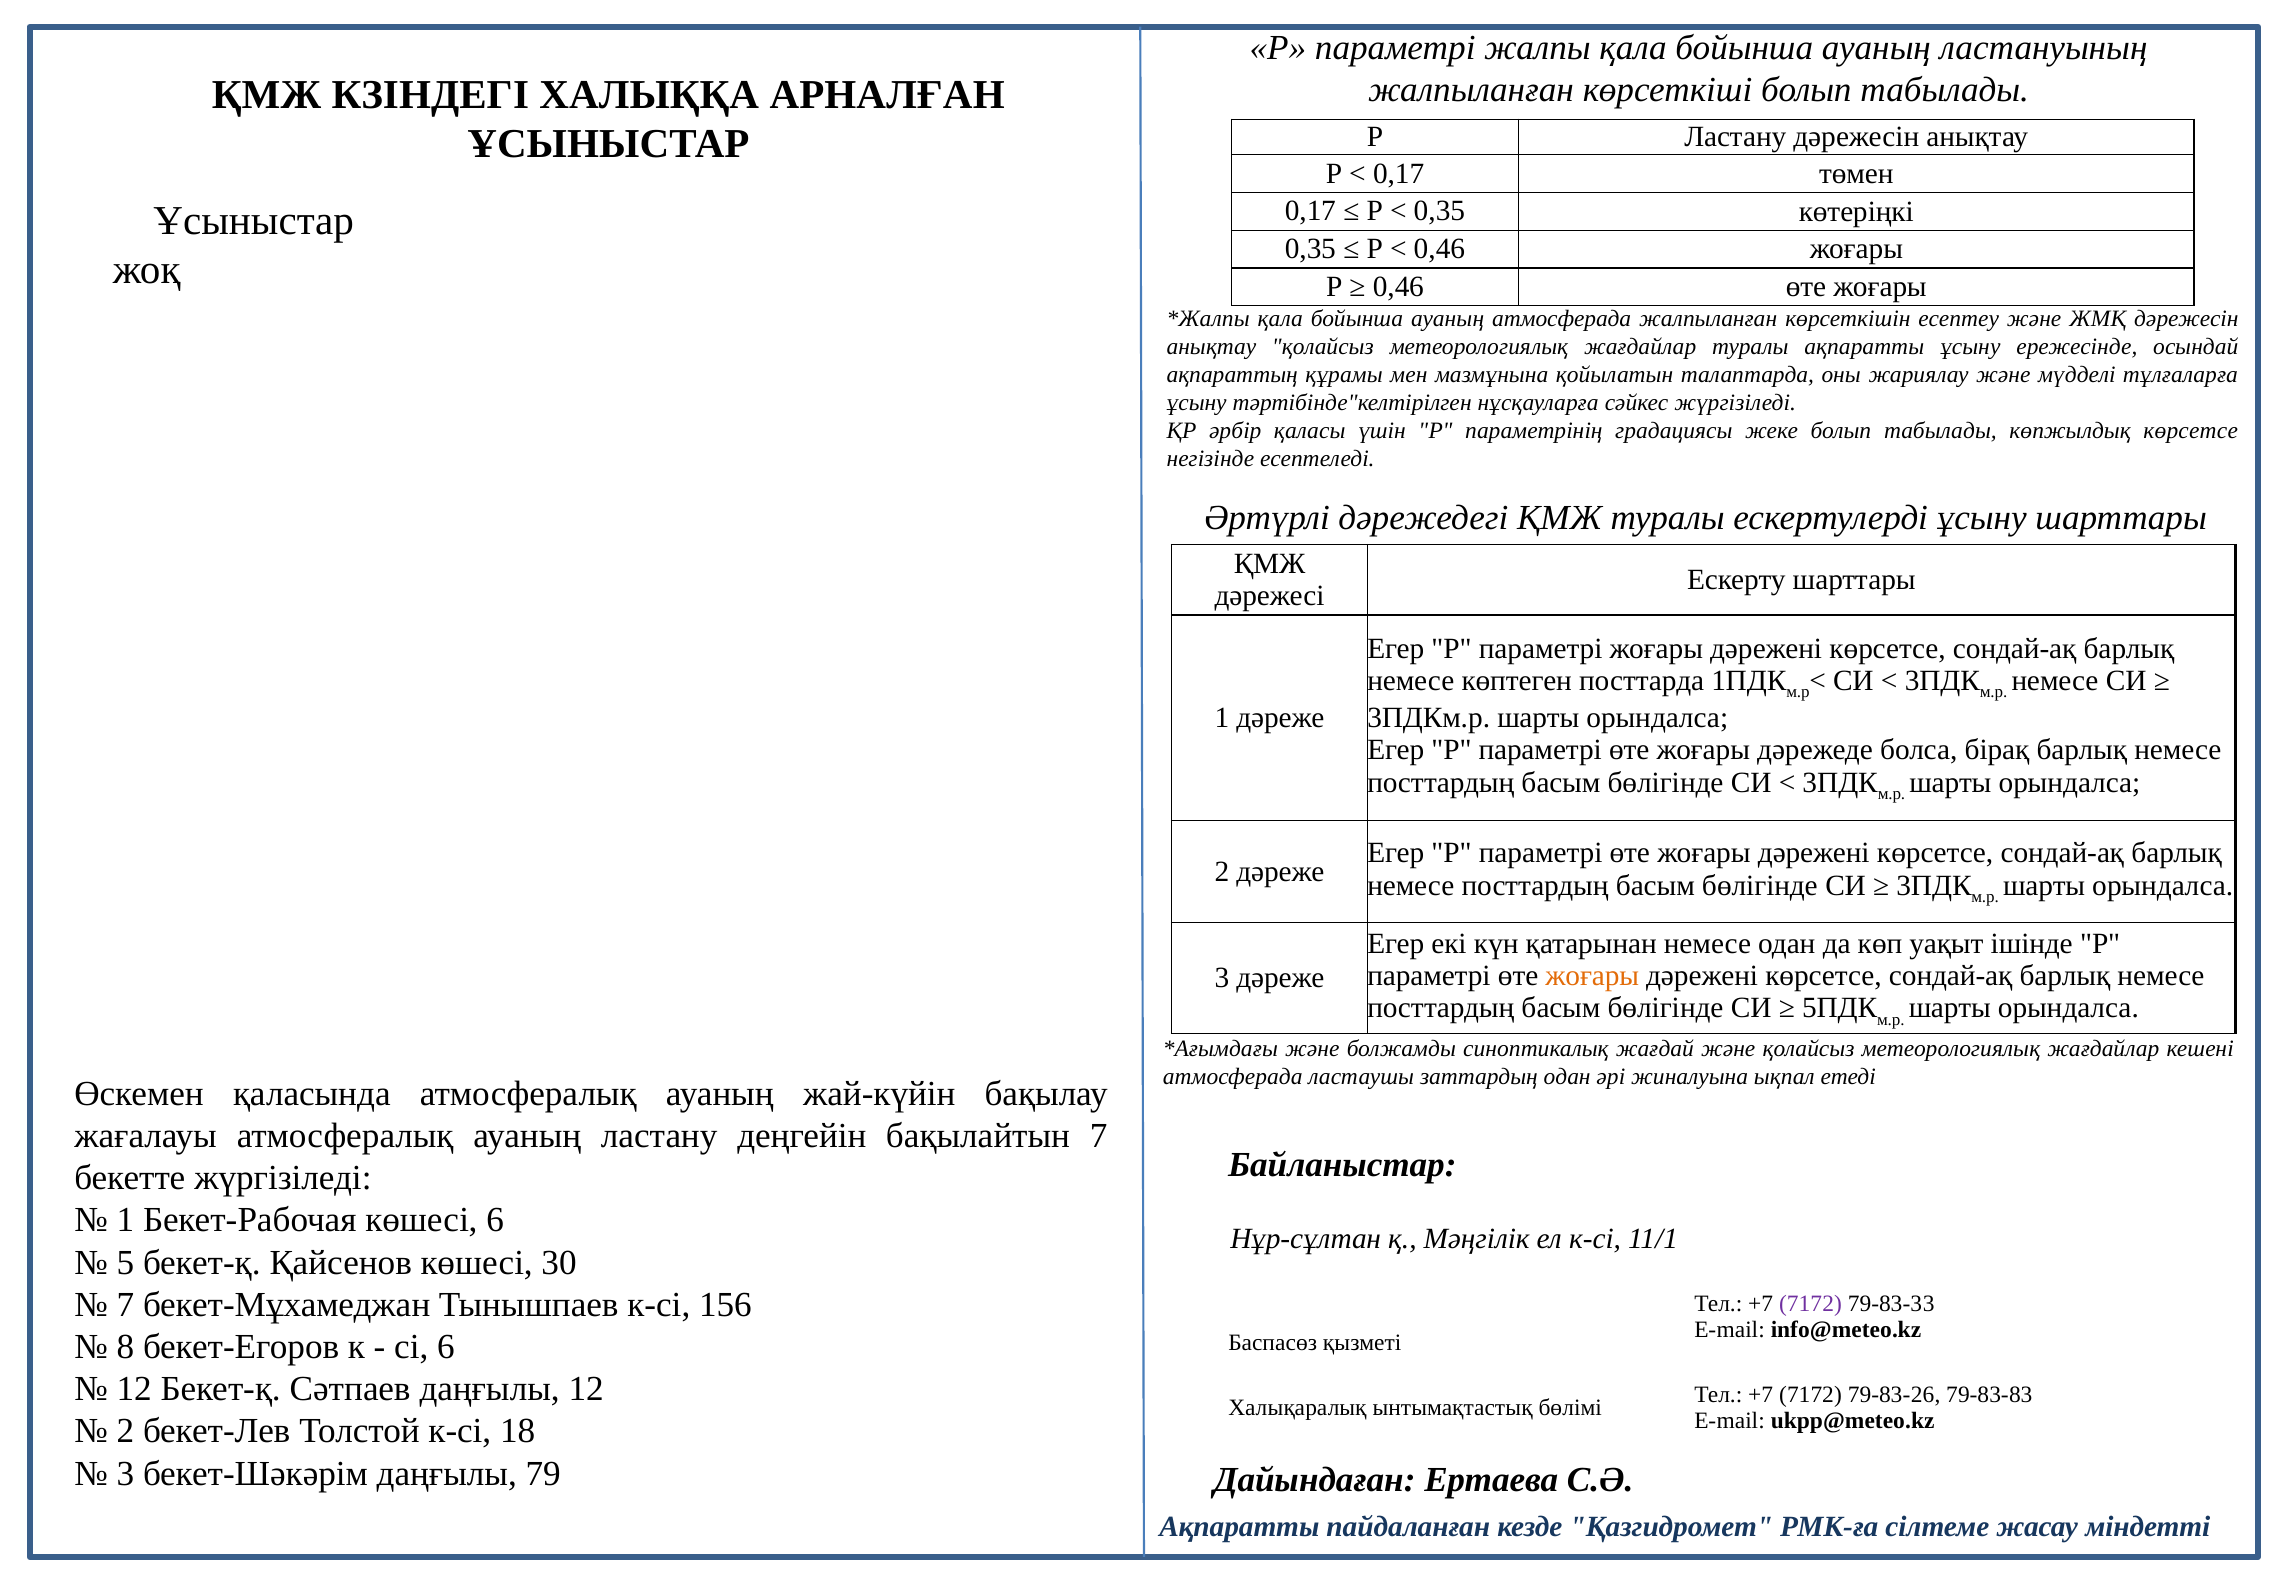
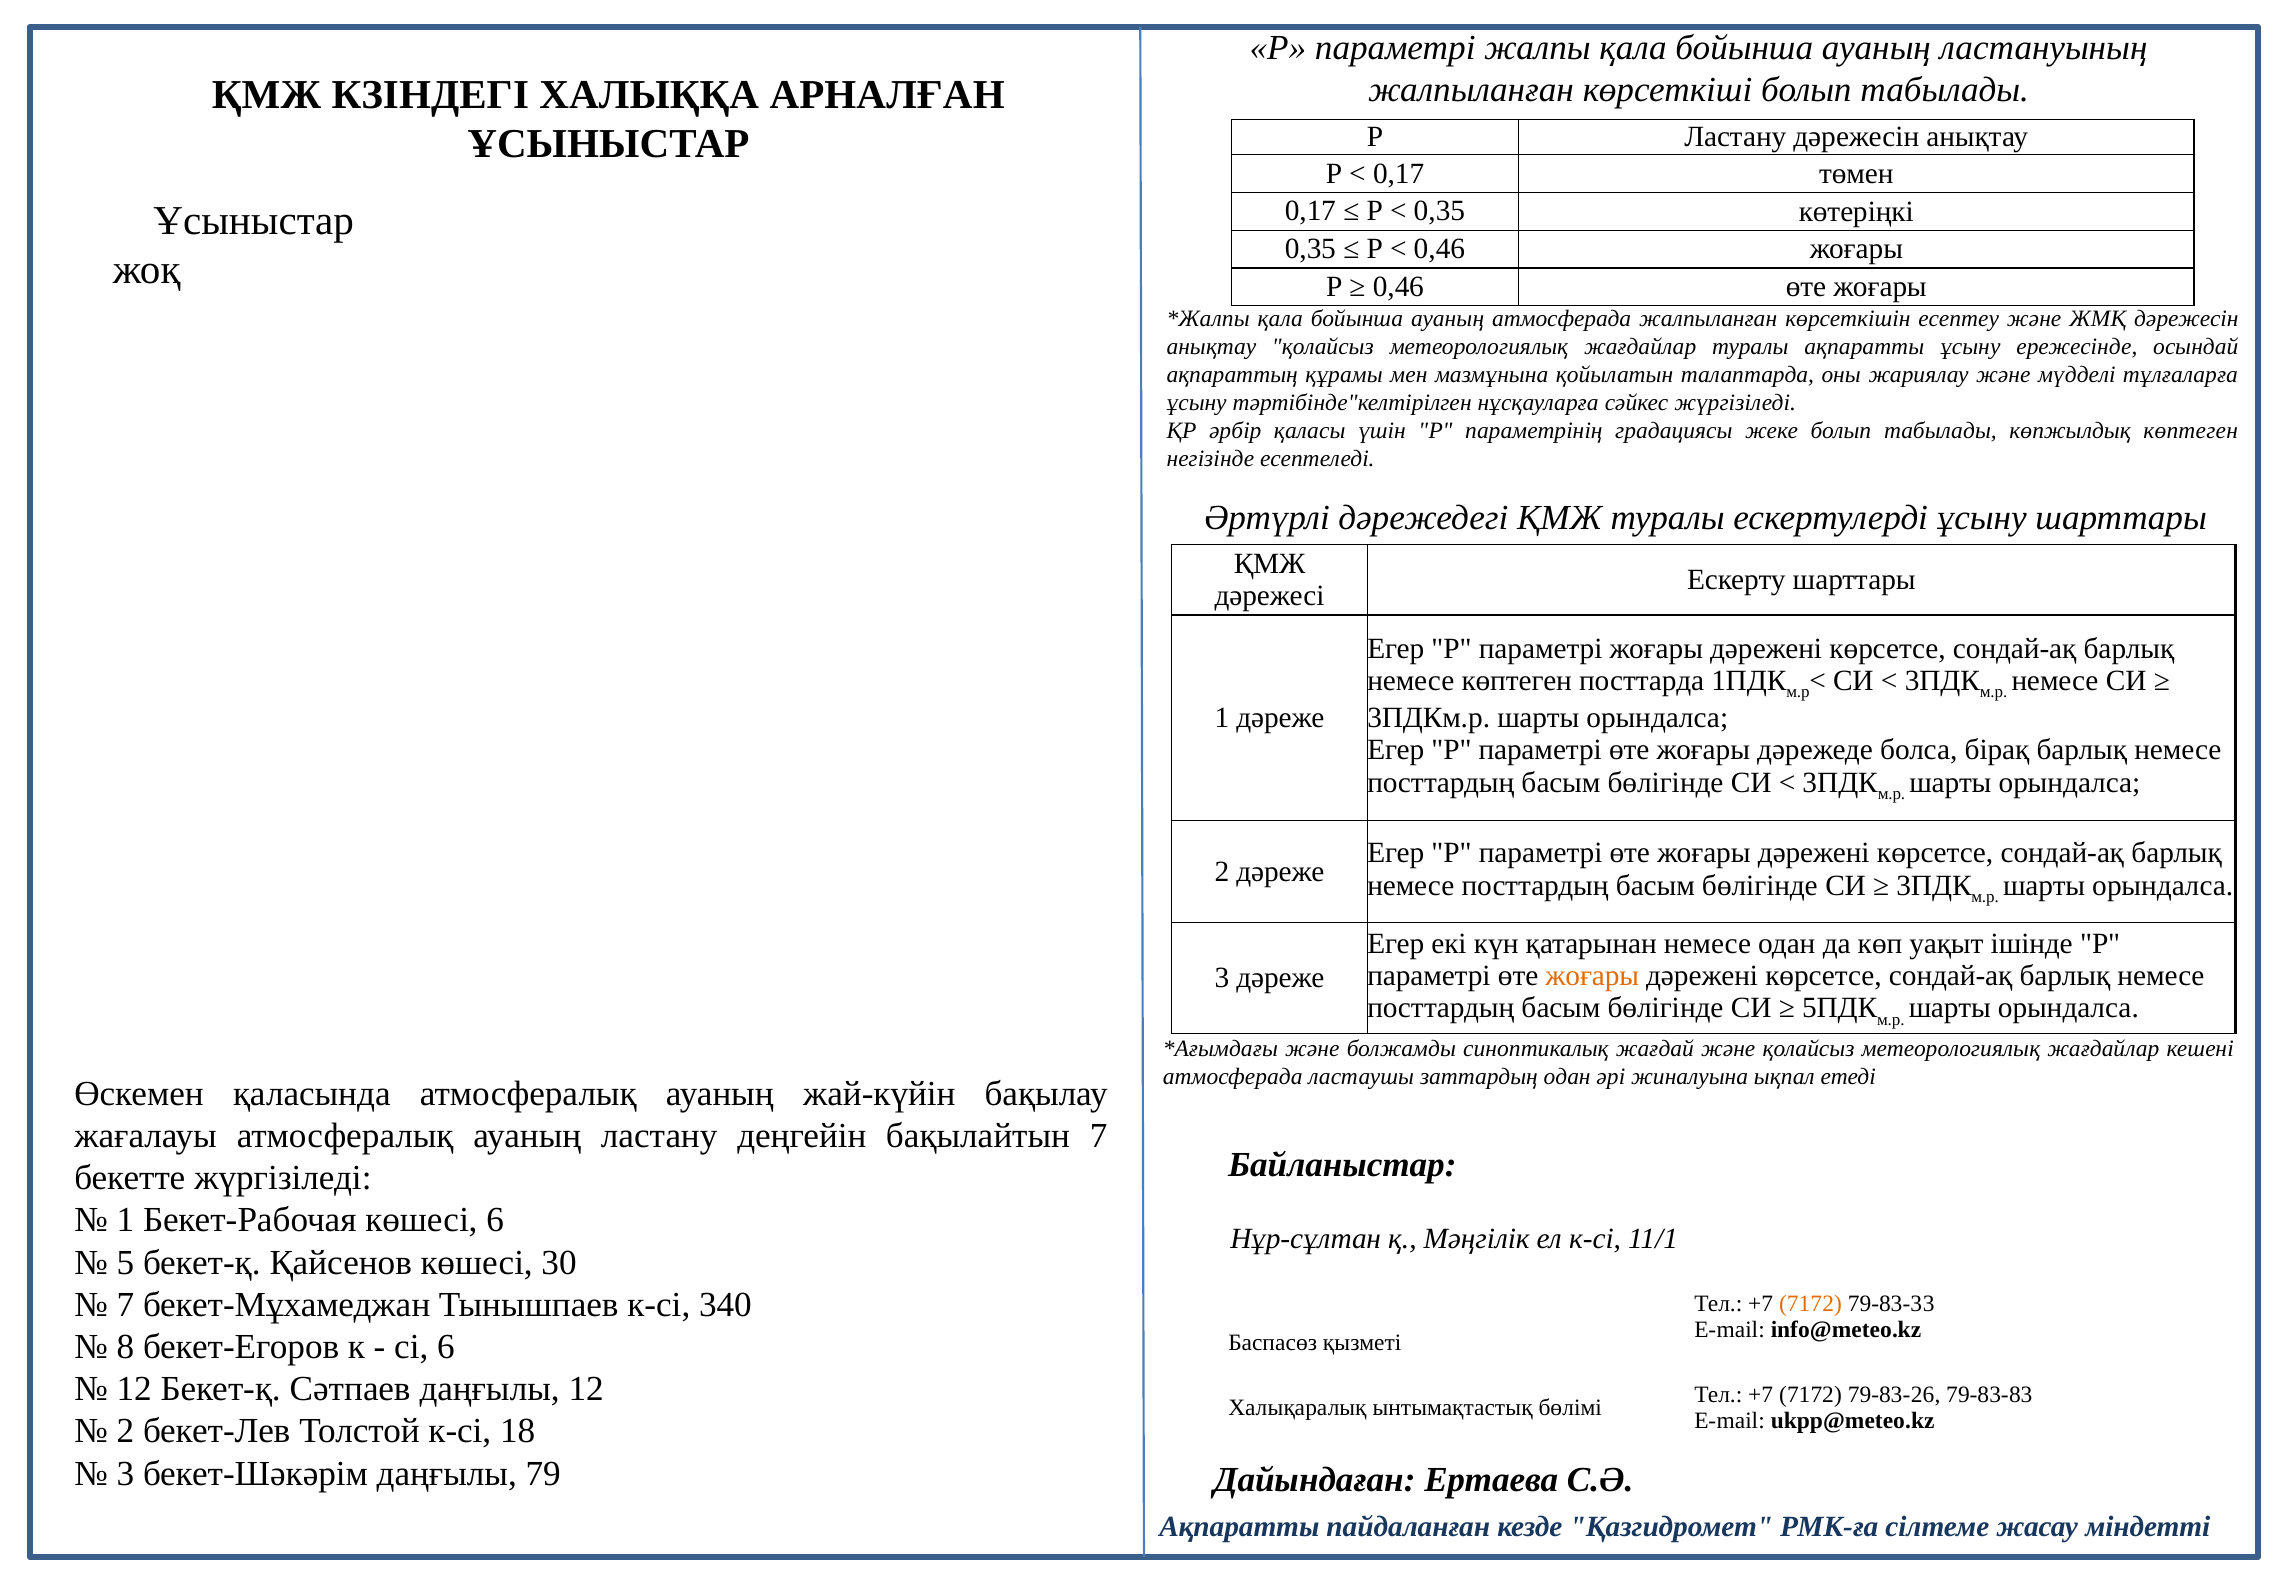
көпжылдық көрсетсе: көрсетсе -> көптеген
156: 156 -> 340
7172 at (1810, 1303) colour: purple -> orange
